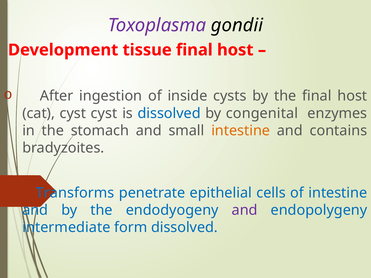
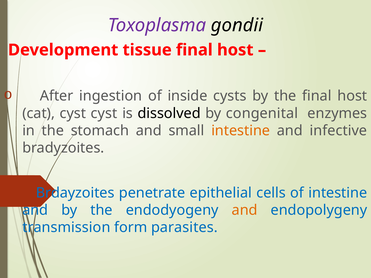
dissolved at (169, 113) colour: blue -> black
contains: contains -> infective
Transforms: Transforms -> Brdayzoites
and at (245, 210) colour: purple -> orange
intermediate: intermediate -> transmission
form dissolved: dissolved -> parasites
